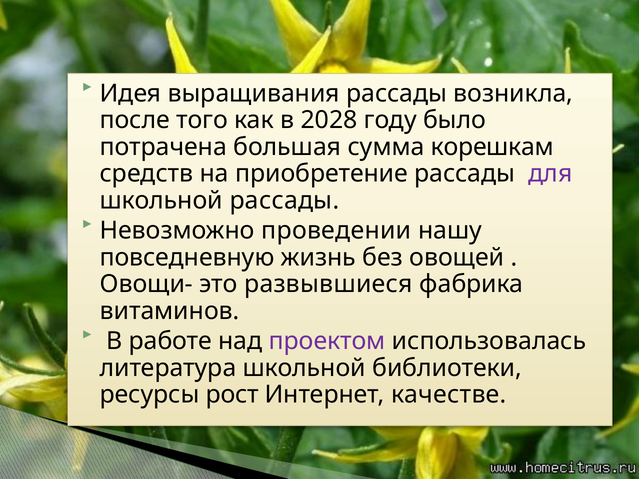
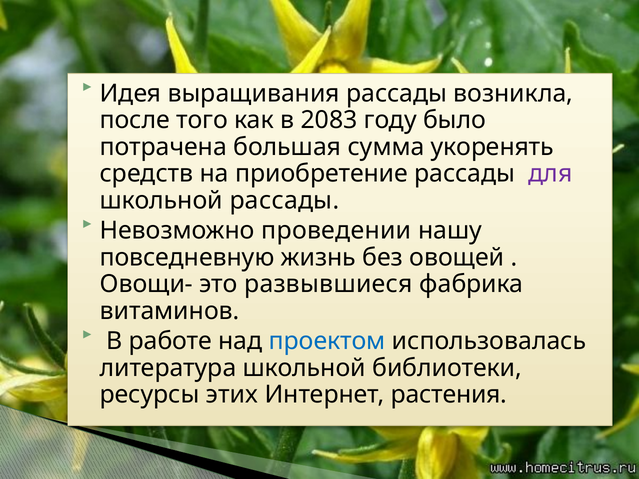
2028: 2028 -> 2083
корешкам: корешкам -> укоренять
проектом colour: purple -> blue
рост: рост -> этих
качестве: качестве -> растения
